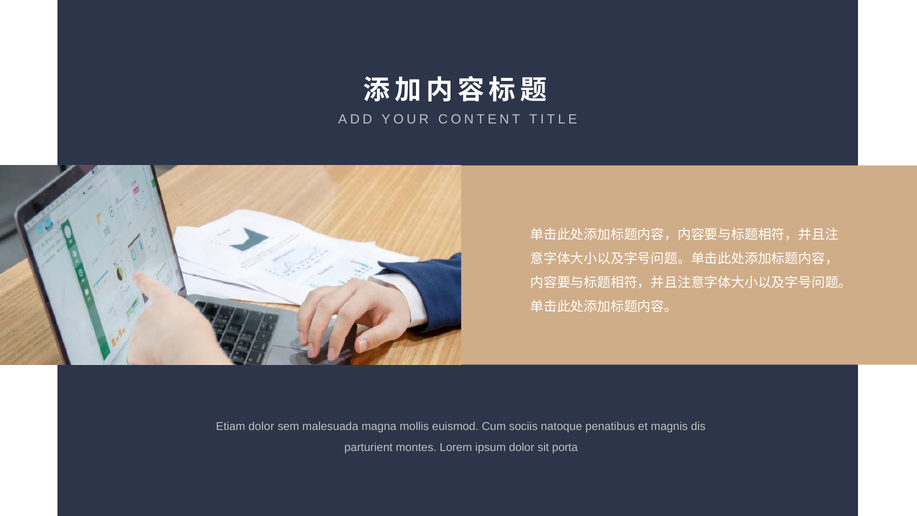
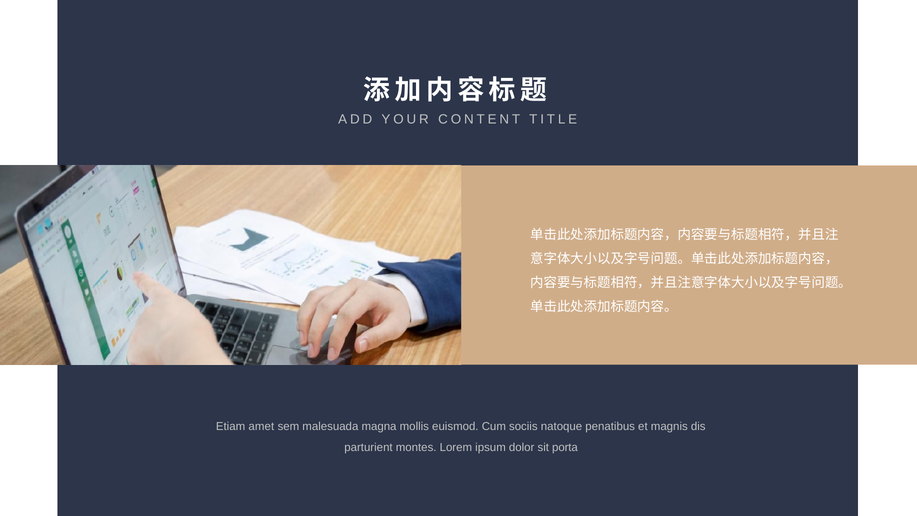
Etiam dolor: dolor -> amet
